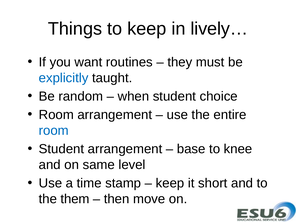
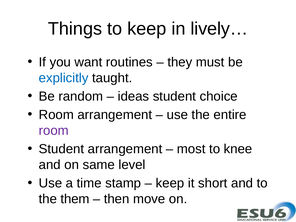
when: when -> ideas
room at (54, 131) colour: blue -> purple
base: base -> most
